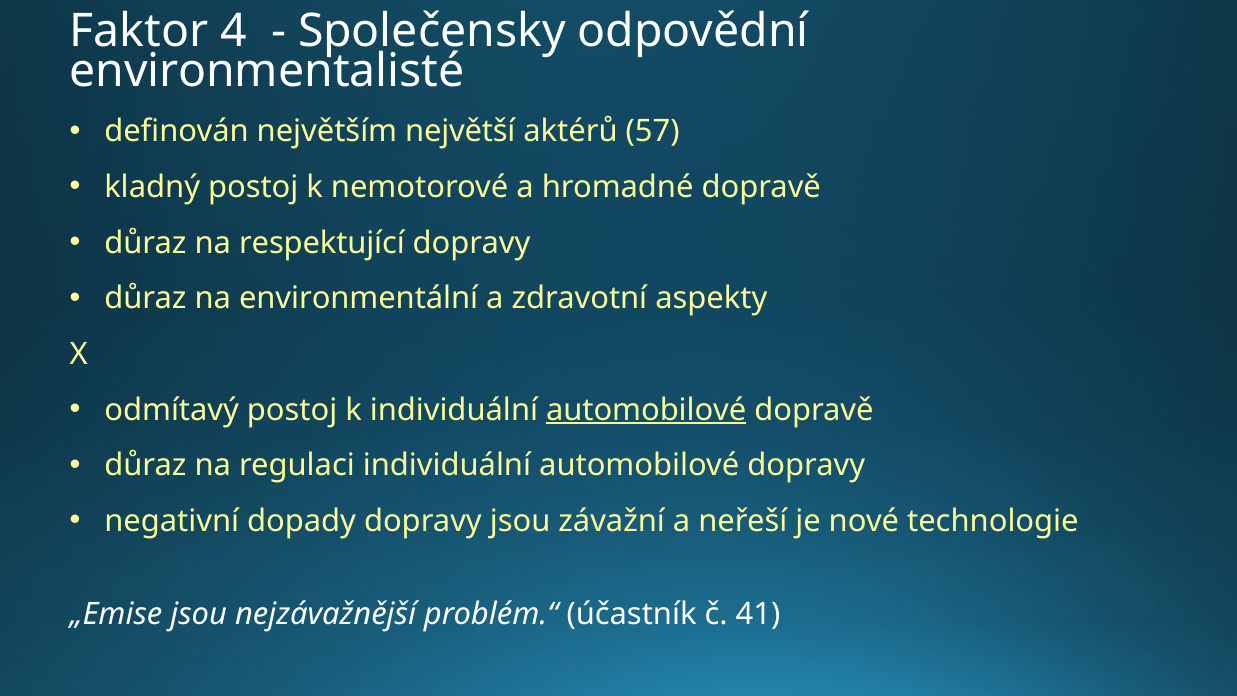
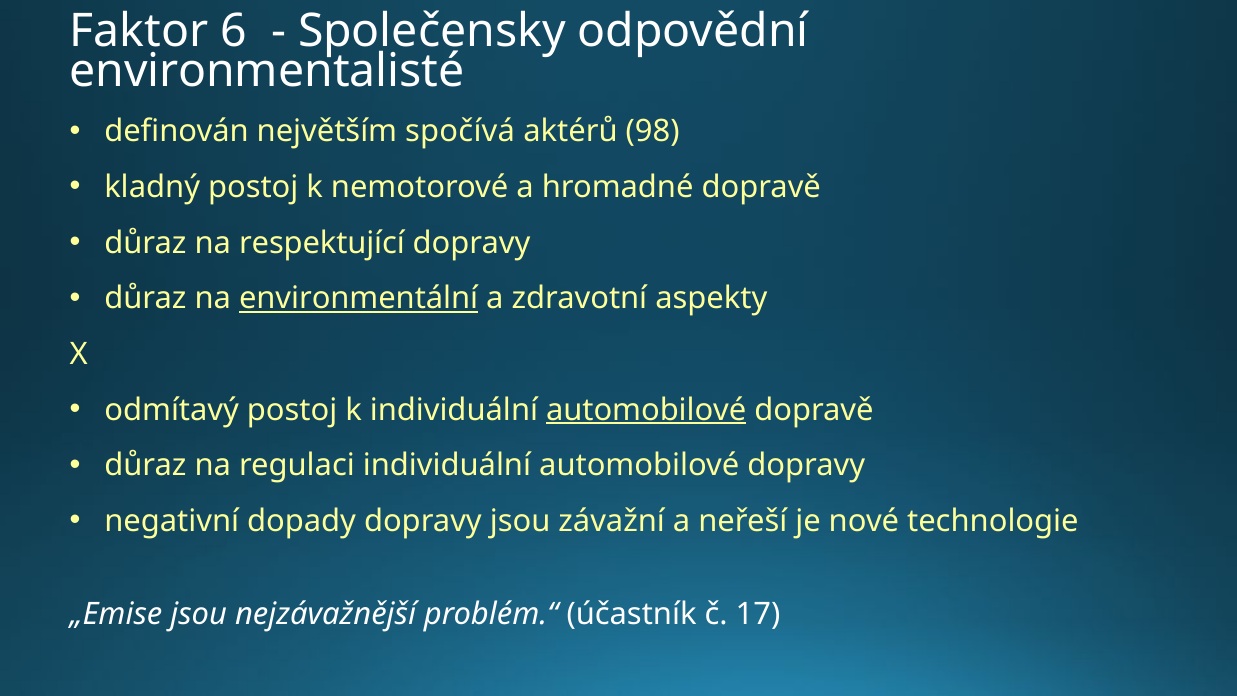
4: 4 -> 6
největší: největší -> spočívá
57: 57 -> 98
environmentální underline: none -> present
41: 41 -> 17
